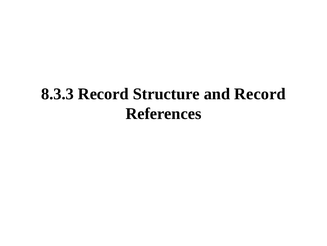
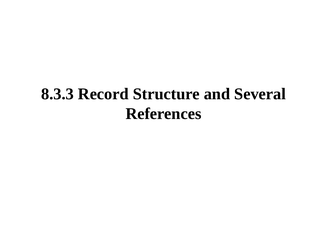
and Record: Record -> Several
